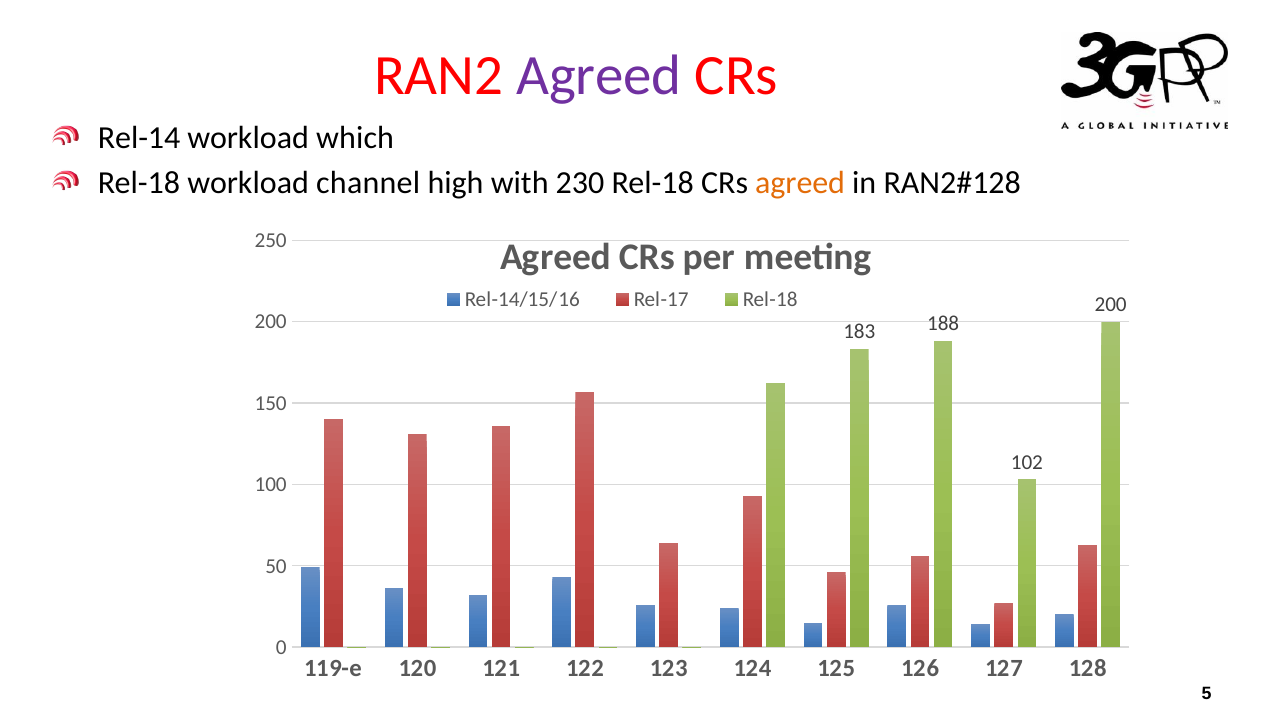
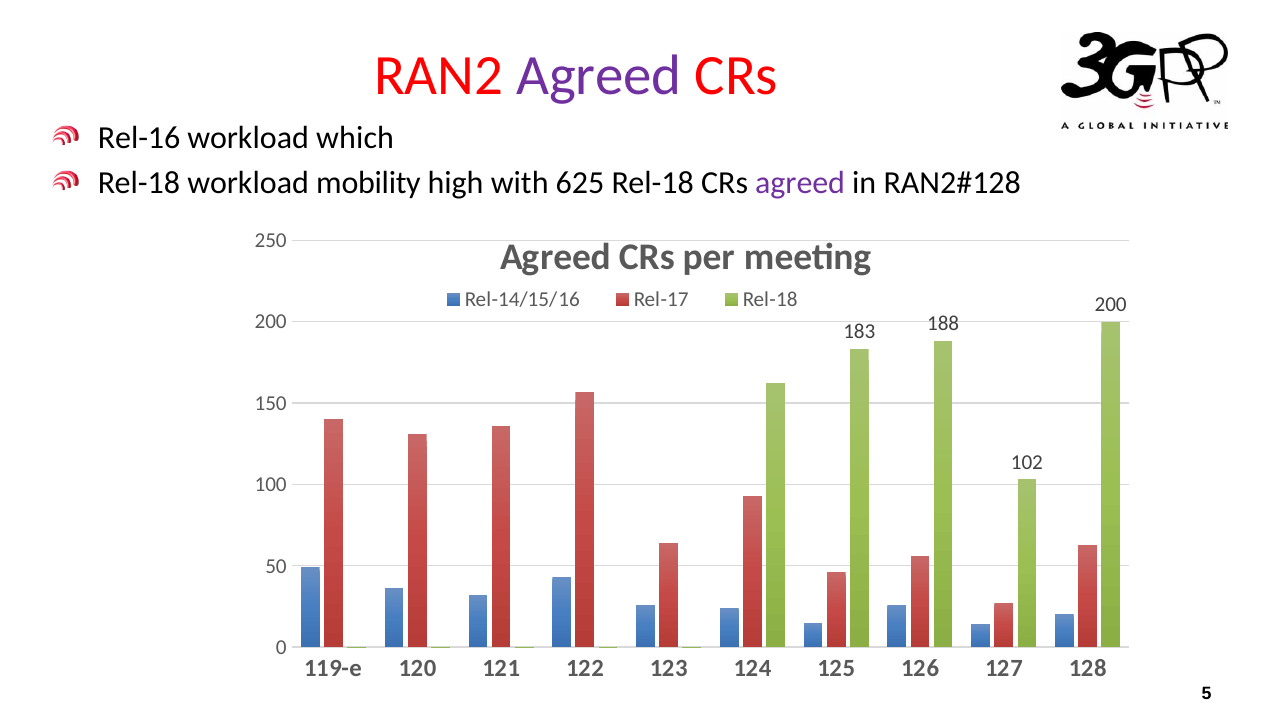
Rel-14: Rel-14 -> Rel-16
channel: channel -> mobility
230: 230 -> 625
agreed at (800, 183) colour: orange -> purple
